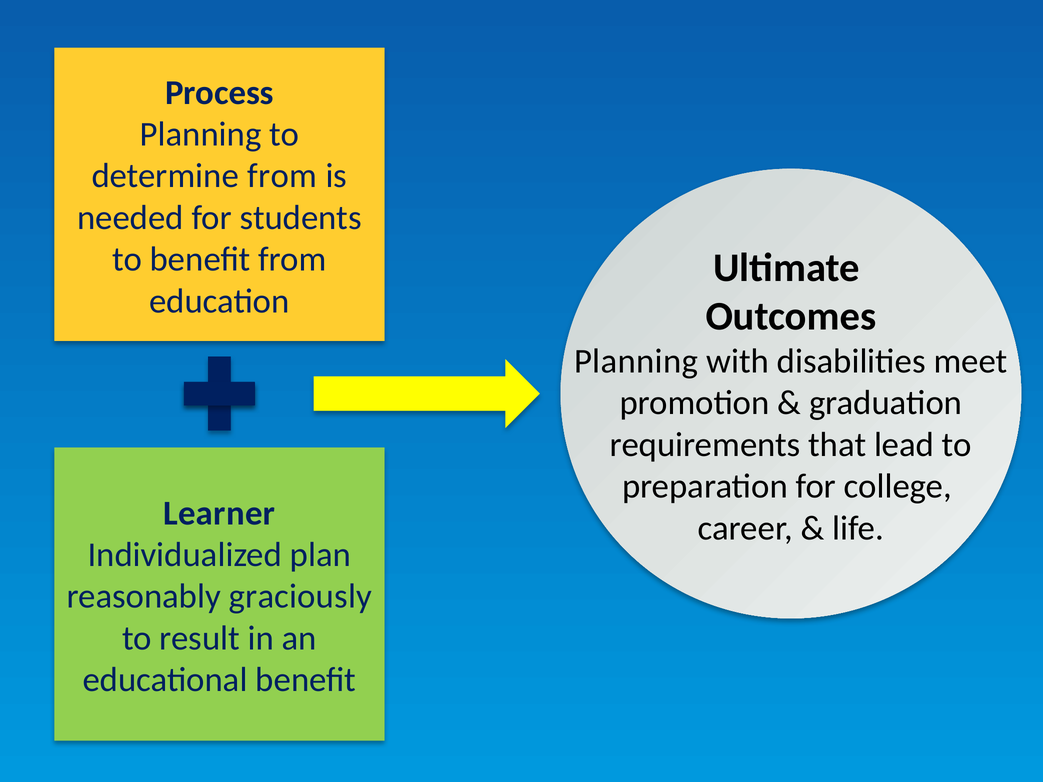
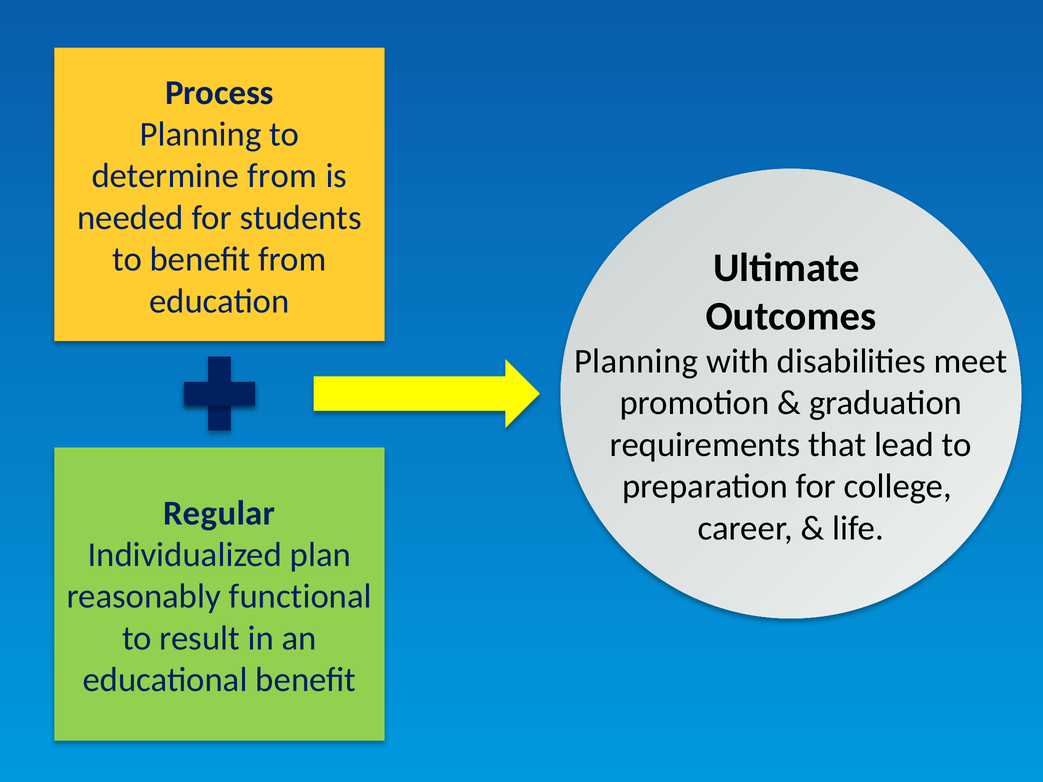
Learner: Learner -> Regular
graciously: graciously -> functional
